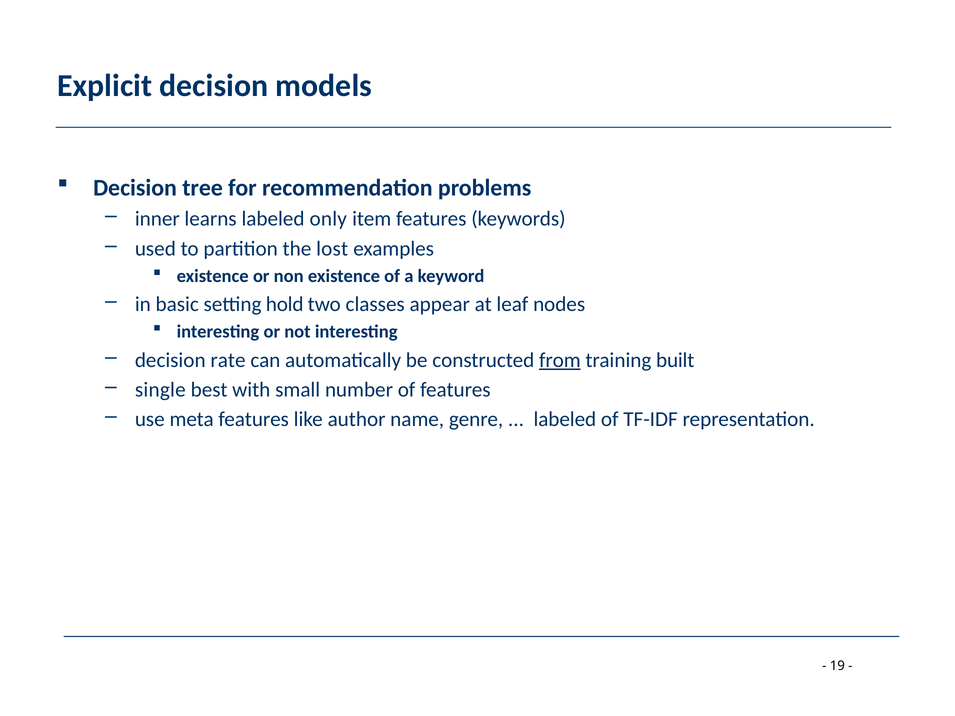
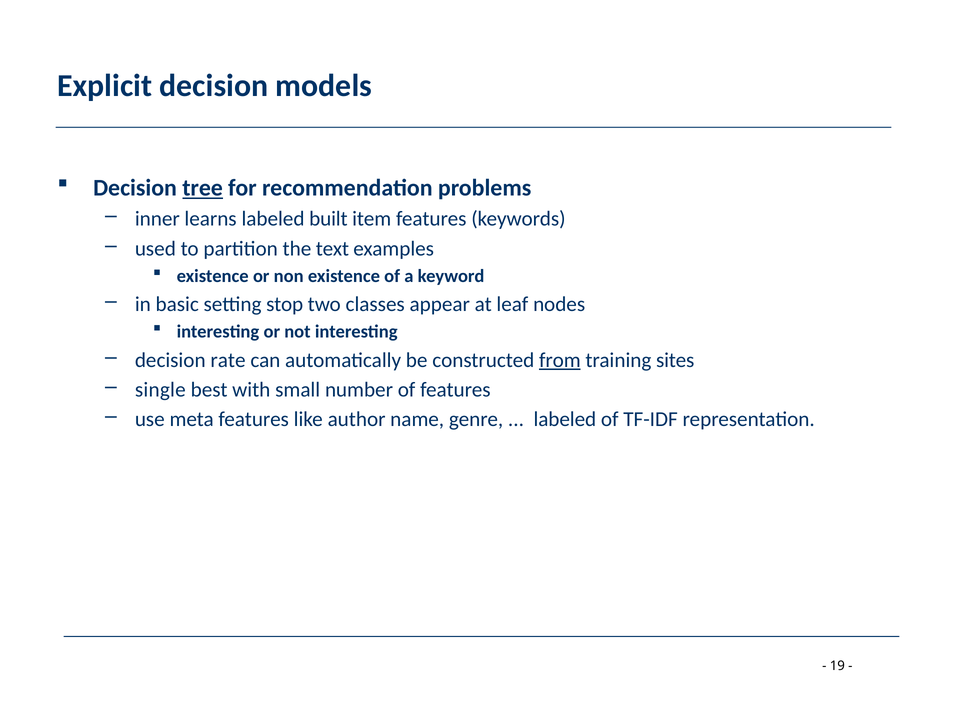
tree underline: none -> present
only: only -> built
lost: lost -> text
hold: hold -> stop
built: built -> sites
